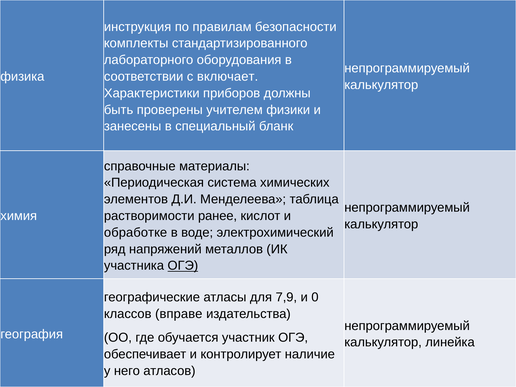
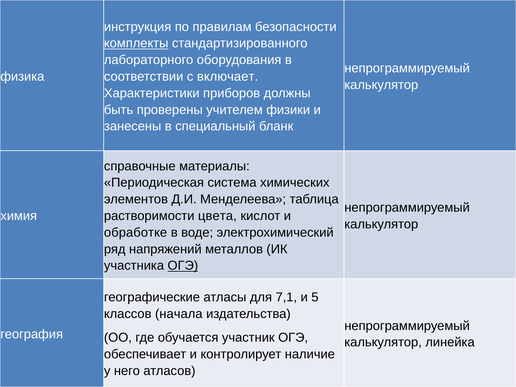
комплекты underline: none -> present
ранее: ранее -> цвета
7,9: 7,9 -> 7,1
0: 0 -> 5
вправе: вправе -> начала
